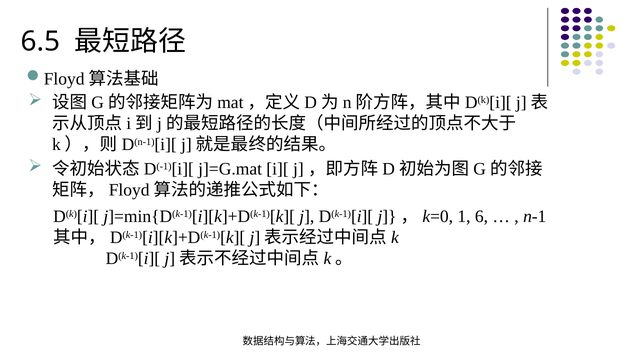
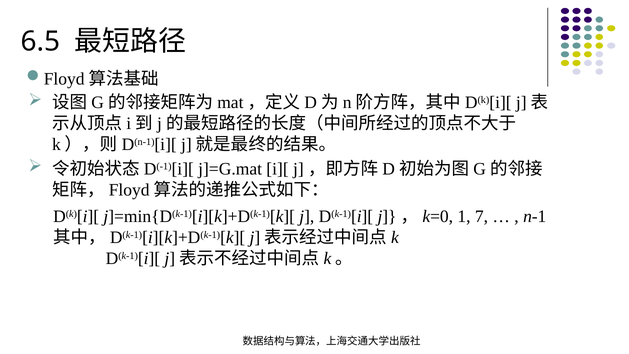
6: 6 -> 7
